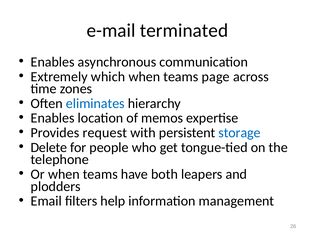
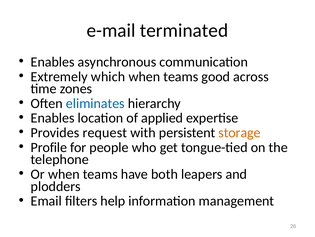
page: page -> good
memos: memos -> applied
storage colour: blue -> orange
Delete: Delete -> Profile
